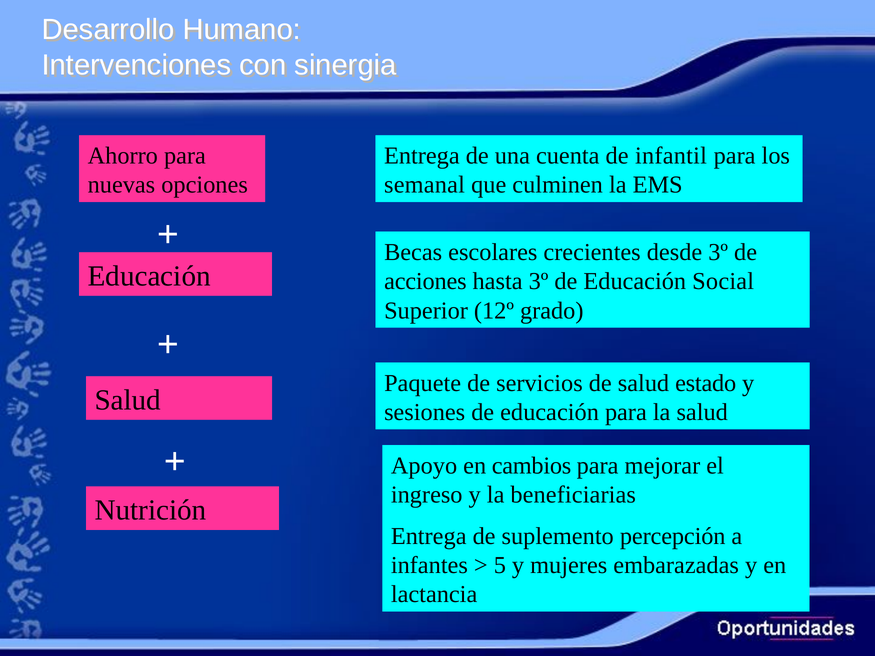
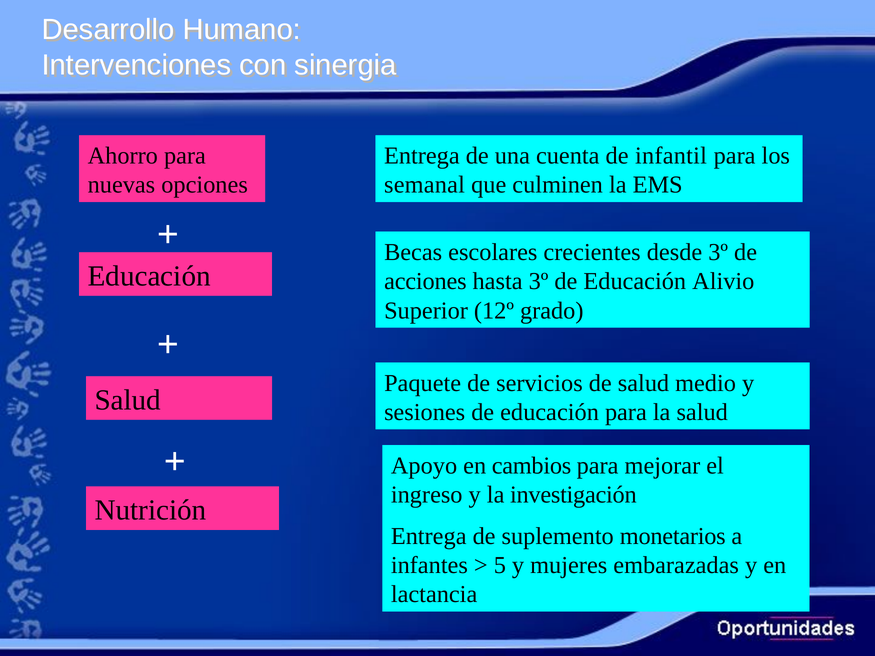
Social: Social -> Alivio
estado: estado -> medio
beneficiarias: beneficiarias -> investigación
percepción: percepción -> monetarios
